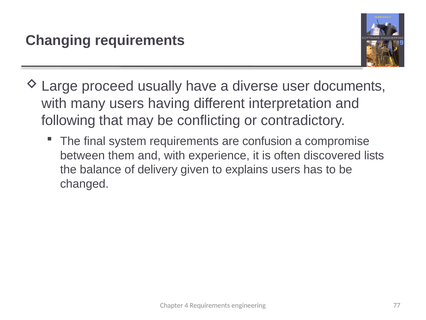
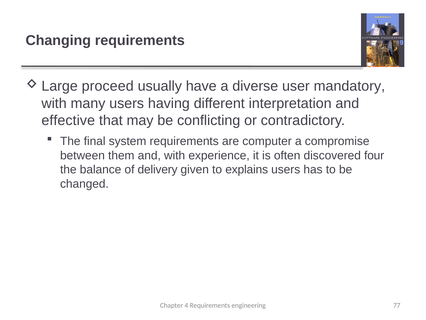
documents: documents -> mandatory
following: following -> effective
confusion: confusion -> computer
lists: lists -> four
